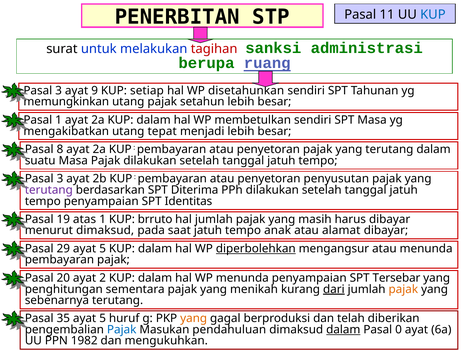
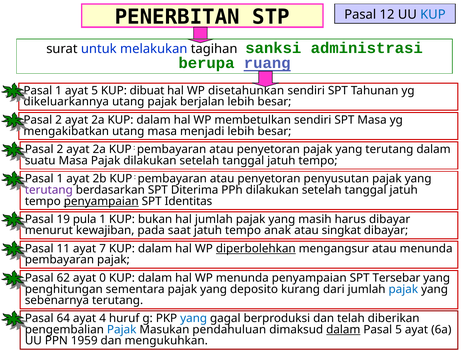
11: 11 -> 12
tagihan colour: red -> black
3 at (59, 91): 3 -> 1
ayat 9: 9 -> 5
setiap: setiap -> dibuat
memungkinkan: memungkinkan -> dikeluarkannya
setahun: setahun -> berjalan
1 at (59, 120): 1 -> 2
utang tepat: tepat -> masa
8 at (60, 149): 8 -> 2
3 at (60, 179): 3 -> 1
penyampaian at (101, 201) underline: none -> present
atas: atas -> pula
brruto: brruto -> bukan
menurut dimaksud: dimaksud -> kewajiban
alamat: alamat -> singkat
29: 29 -> 11
5 at (103, 249): 5 -> 7
20: 20 -> 62
2: 2 -> 0
menikah: menikah -> deposito
dari underline: present -> none
pajak at (403, 289) colour: orange -> blue
35: 35 -> 64
5 at (103, 319): 5 -> 4
yang at (194, 319) colour: orange -> blue
Pasal 0: 0 -> 5
1982: 1982 -> 1959
